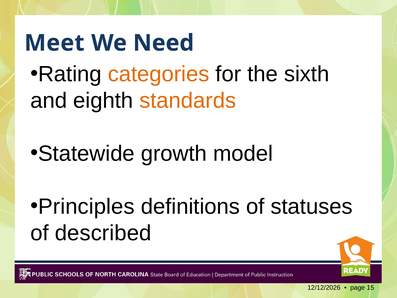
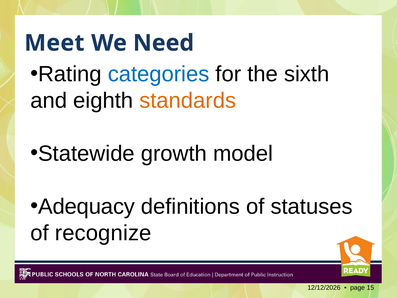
categories colour: orange -> blue
Principles: Principles -> Adequacy
described: described -> recognize
